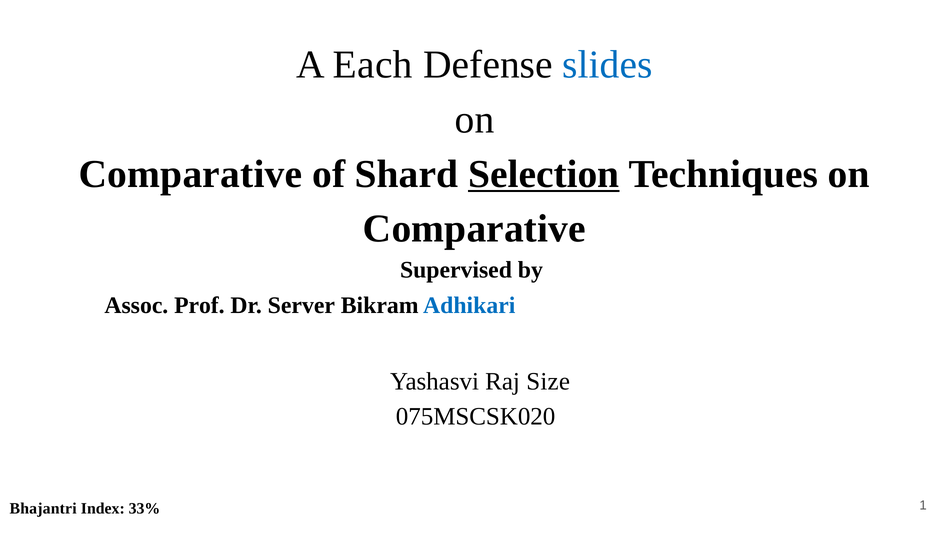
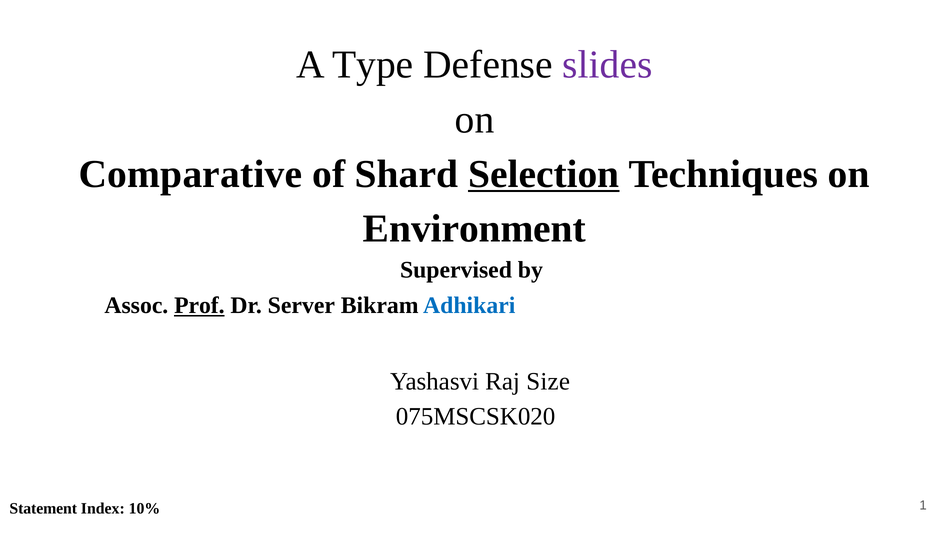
Each: Each -> Type
slides colour: blue -> purple
Comparative at (474, 229): Comparative -> Environment
Prof underline: none -> present
Bhajantri: Bhajantri -> Statement
33%: 33% -> 10%
